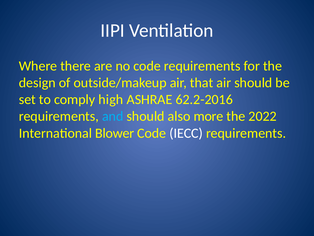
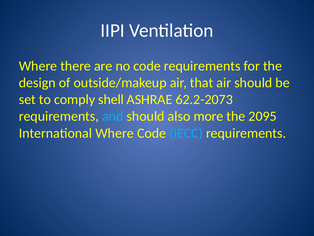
high: high -> shell
62.2-2016: 62.2-2016 -> 62.2-2073
2022: 2022 -> 2095
International Blower: Blower -> Where
IECC colour: white -> light blue
